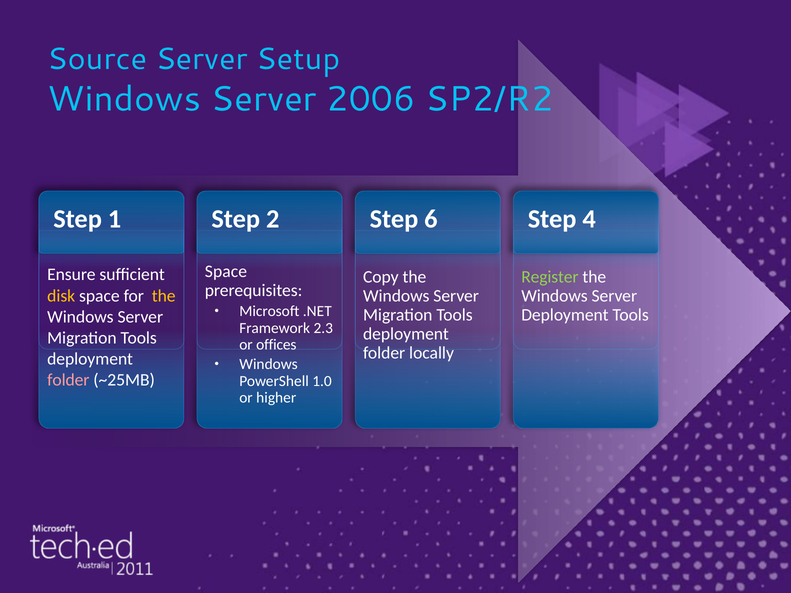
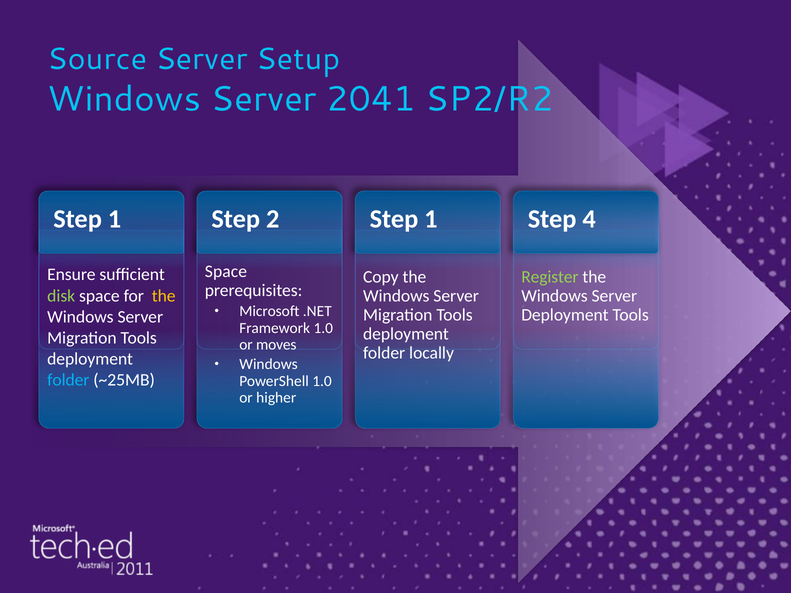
2006: 2006 -> 2041
2 Step 6: 6 -> 1
disk colour: yellow -> light green
Framework 2.3: 2.3 -> 1.0
offices: offices -> moves
folder at (68, 380) colour: pink -> light blue
